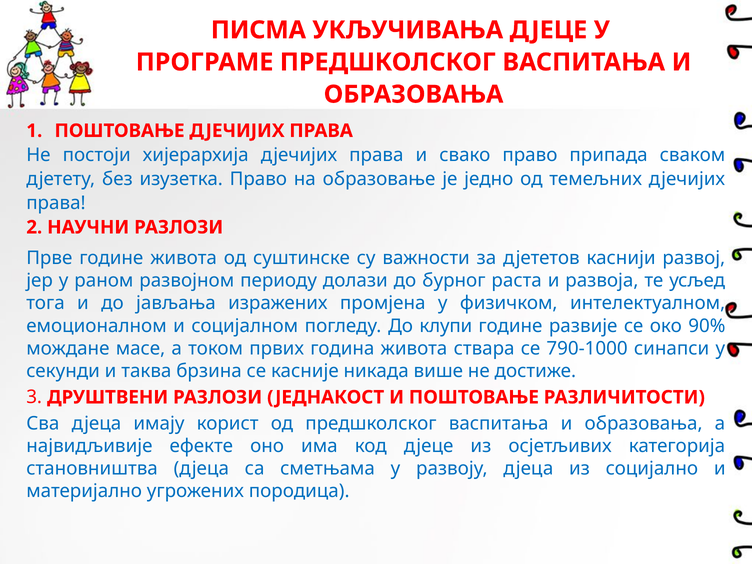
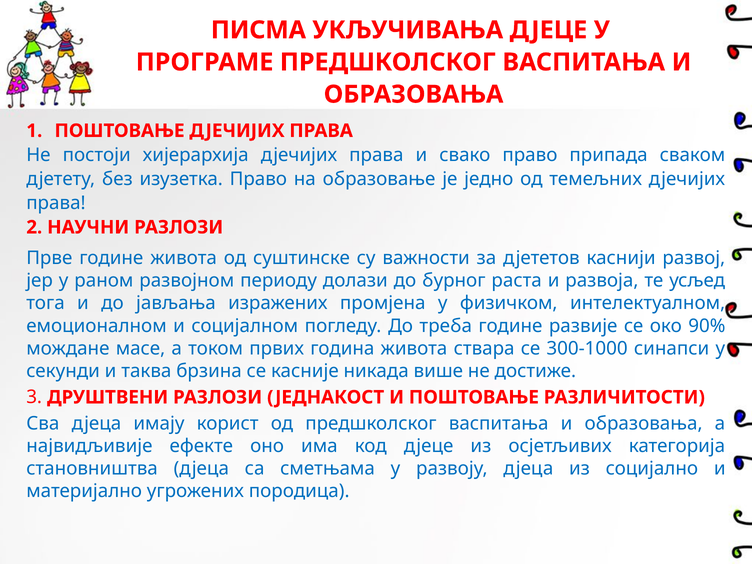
клупи: клупи -> треба
790-1000: 790-1000 -> 300-1000
